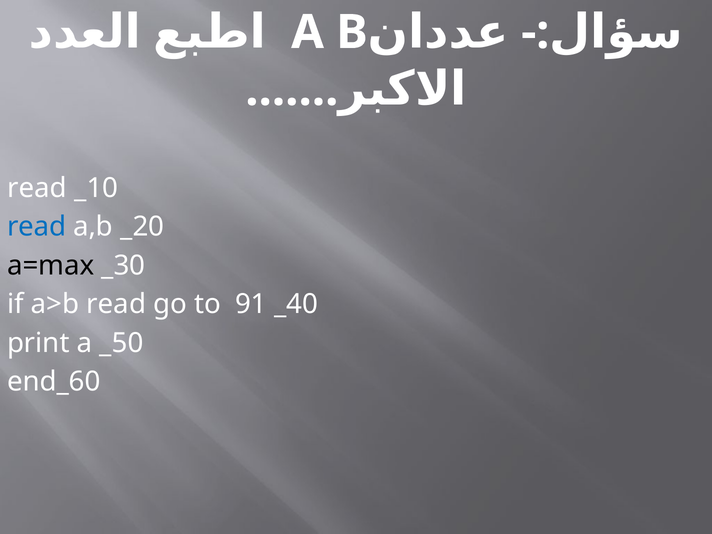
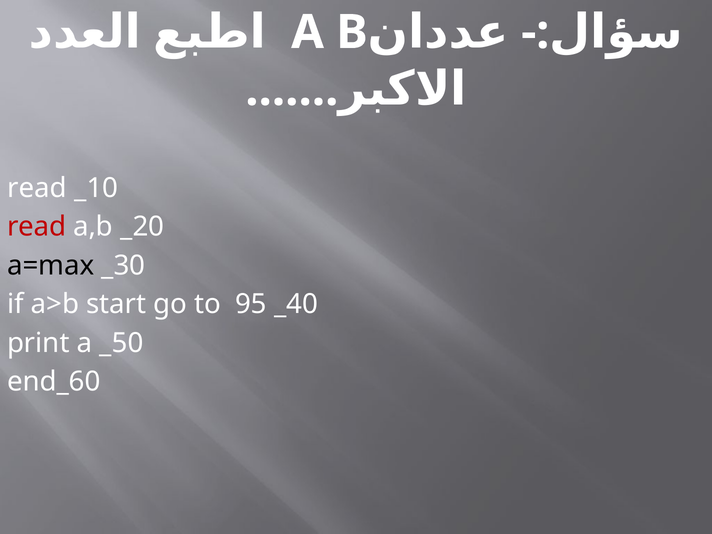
read at (37, 227) colour: blue -> red
a>b read: read -> start
91: 91 -> 95
